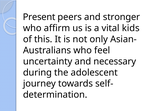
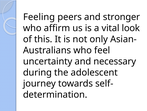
Present: Present -> Feeling
kids: kids -> look
